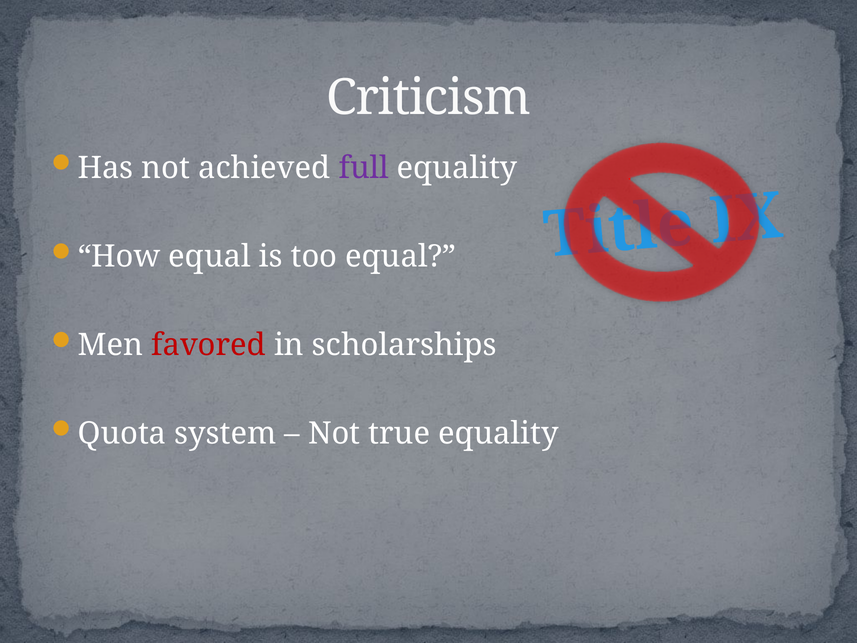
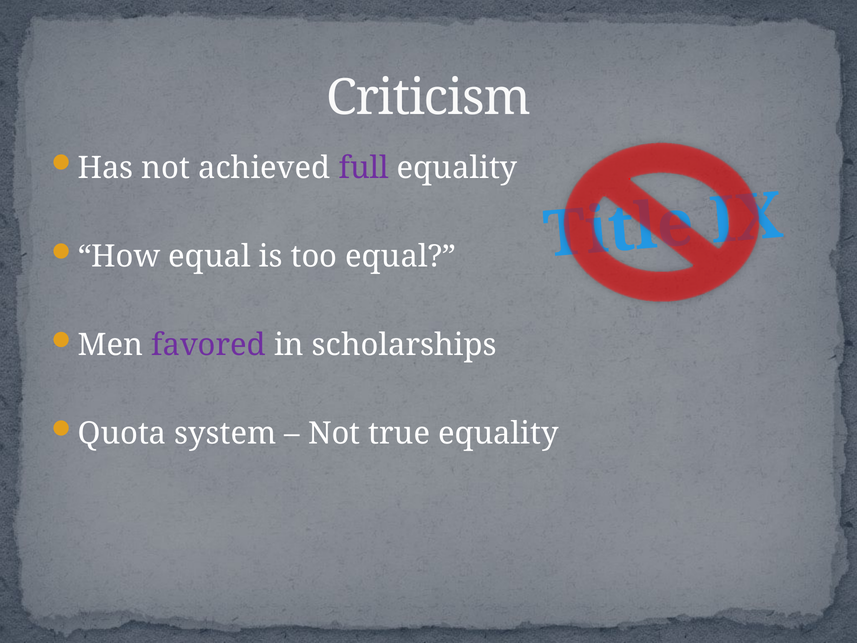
favored colour: red -> purple
